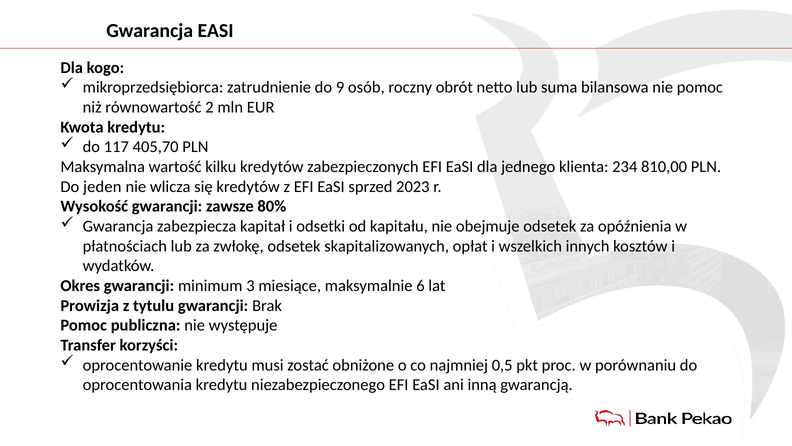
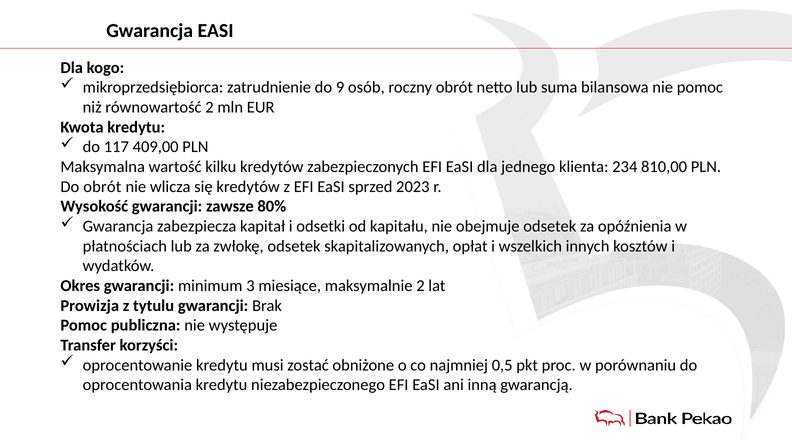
405,70: 405,70 -> 409,00
Do jeden: jeden -> obrót
maksymalnie 6: 6 -> 2
